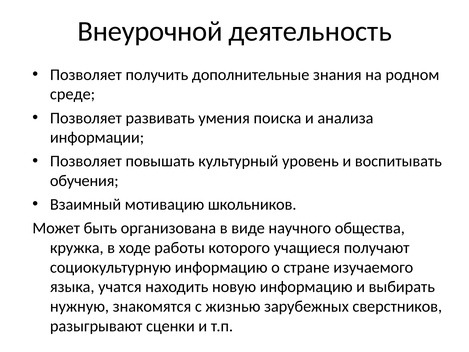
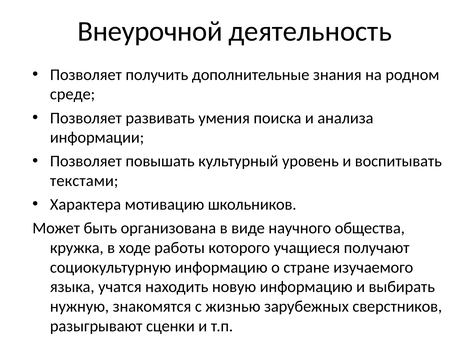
обучения: обучения -> текстами
Взаимный: Взаимный -> Характера
